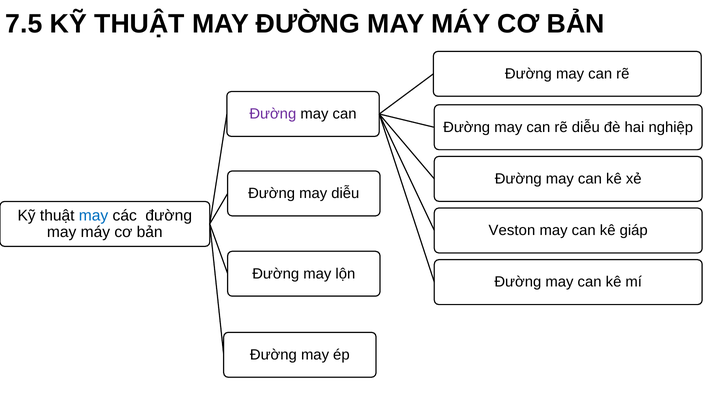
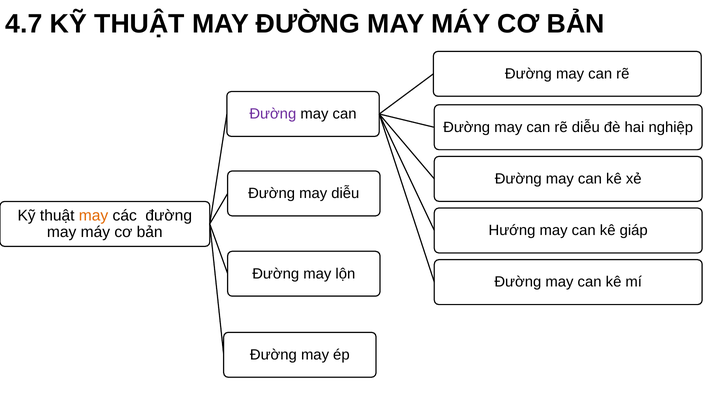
7.5: 7.5 -> 4.7
may at (94, 216) colour: blue -> orange
Veston: Veston -> Hướng
